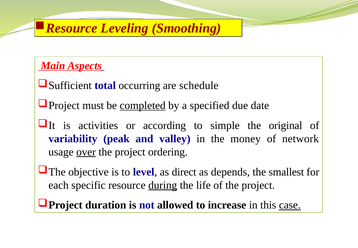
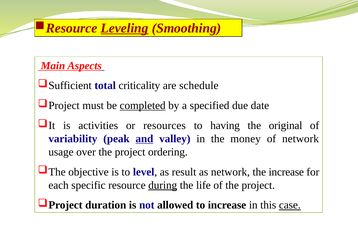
Leveling underline: none -> present
occurring: occurring -> criticality
according: according -> resources
simple: simple -> having
and underline: none -> present
over underline: present -> none
direct: direct -> result
as depends: depends -> network
the smallest: smallest -> increase
